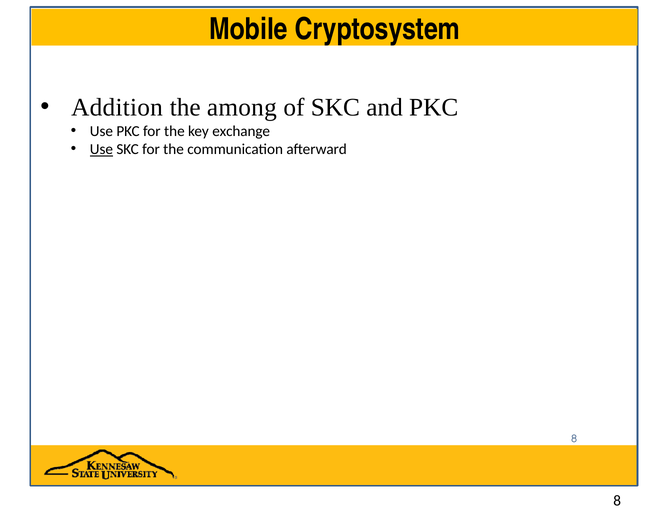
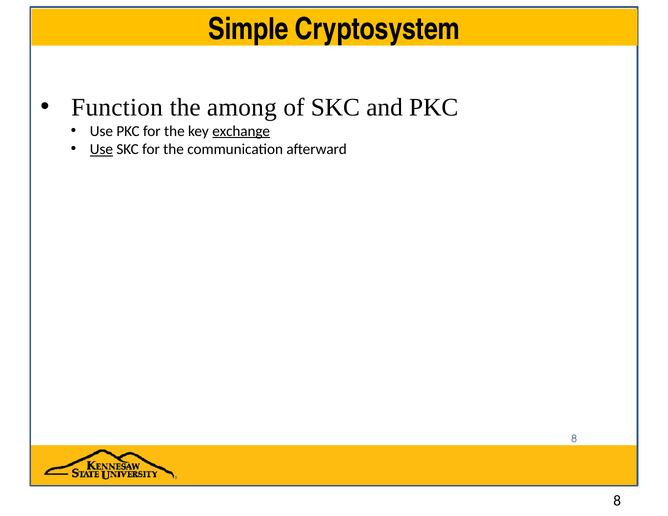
Mobile: Mobile -> Simple
Addition: Addition -> Function
exchange underline: none -> present
